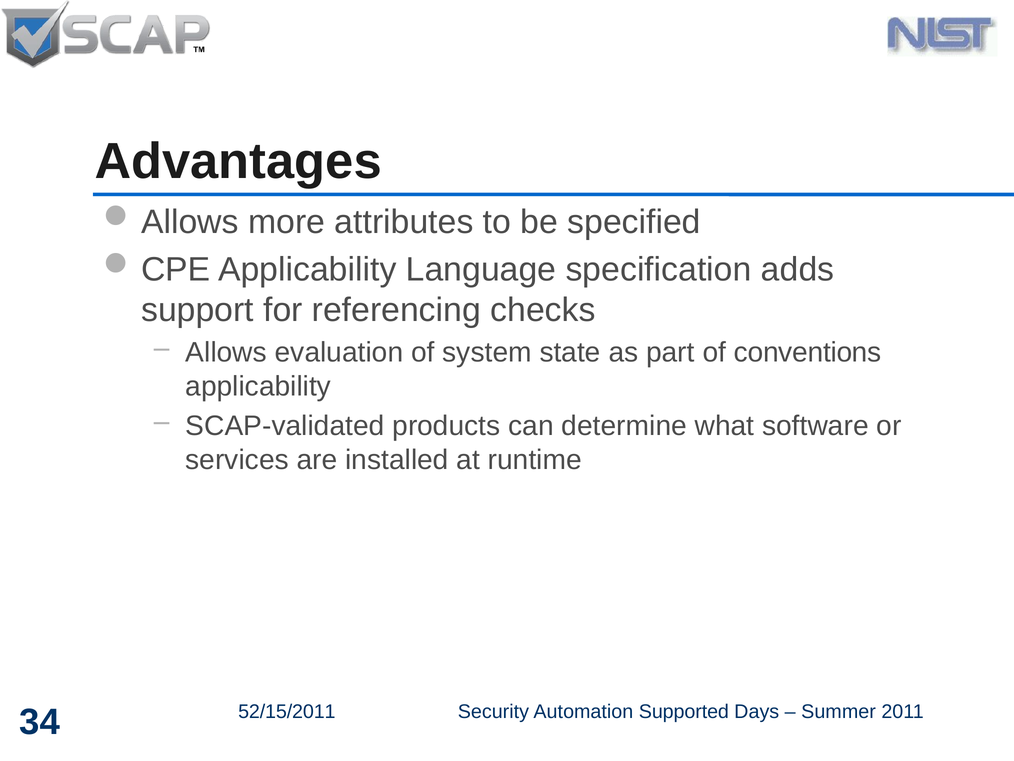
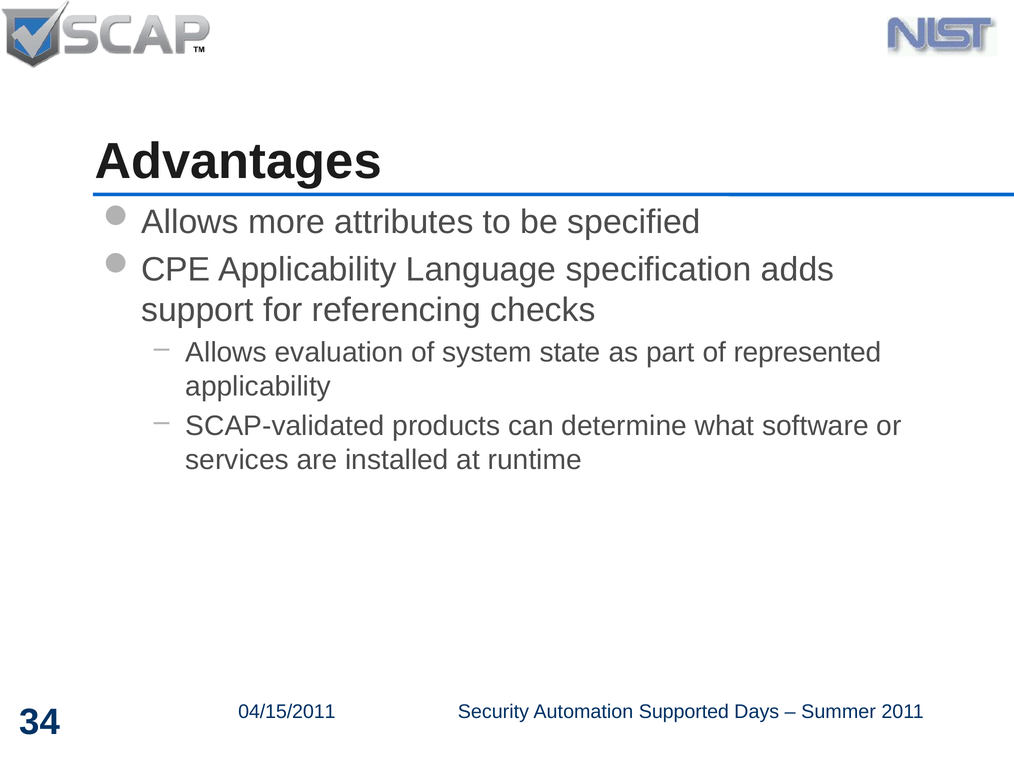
conventions: conventions -> represented
52/15/2011: 52/15/2011 -> 04/15/2011
